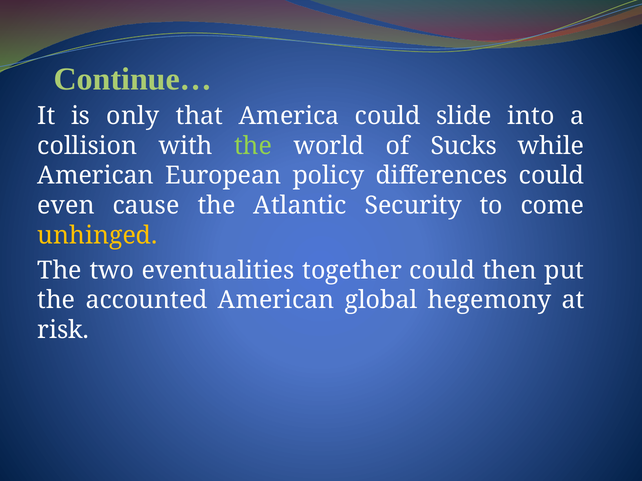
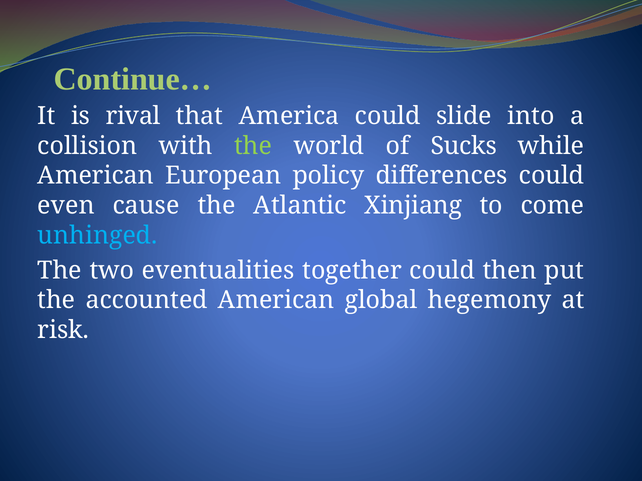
only: only -> rival
Security: Security -> Xinjiang
unhinged colour: yellow -> light blue
